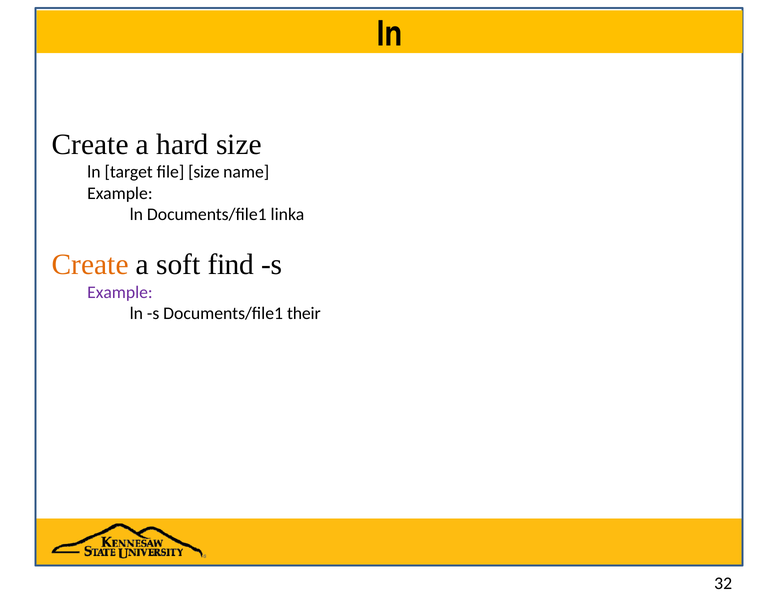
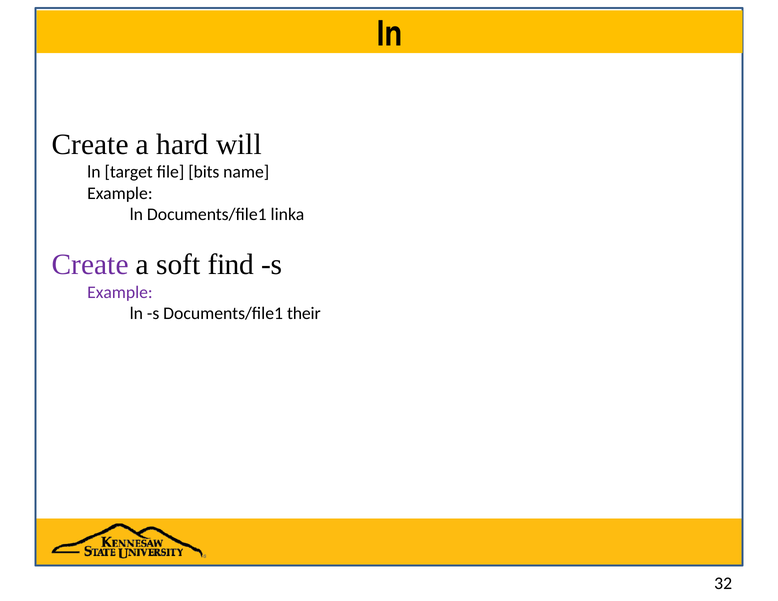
hard size: size -> will
file size: size -> bits
Create at (90, 265) colour: orange -> purple
